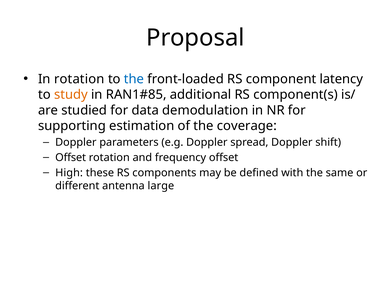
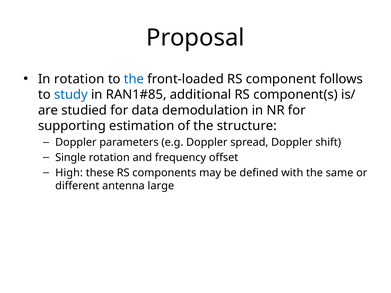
latency: latency -> follows
study colour: orange -> blue
coverage: coverage -> structure
Offset at (71, 158): Offset -> Single
